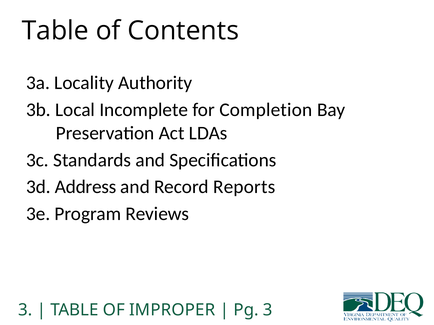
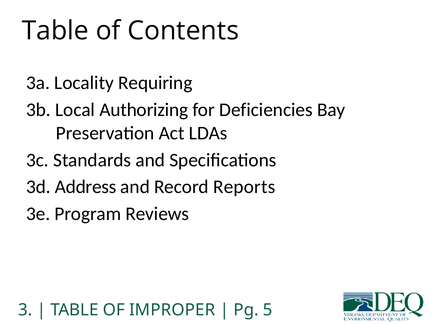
Authority: Authority -> Requiring
Incomplete: Incomplete -> Authorizing
Completion: Completion -> Deficiencies
Pg 3: 3 -> 5
